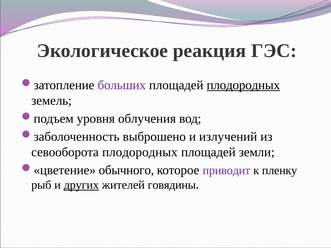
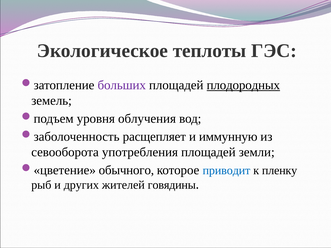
реакция: реакция -> теплоты
выброшено: выброшено -> расщепляет
излучений: излучений -> иммунную
севооборота плодородных: плодородных -> употребления
приводит colour: purple -> blue
других underline: present -> none
